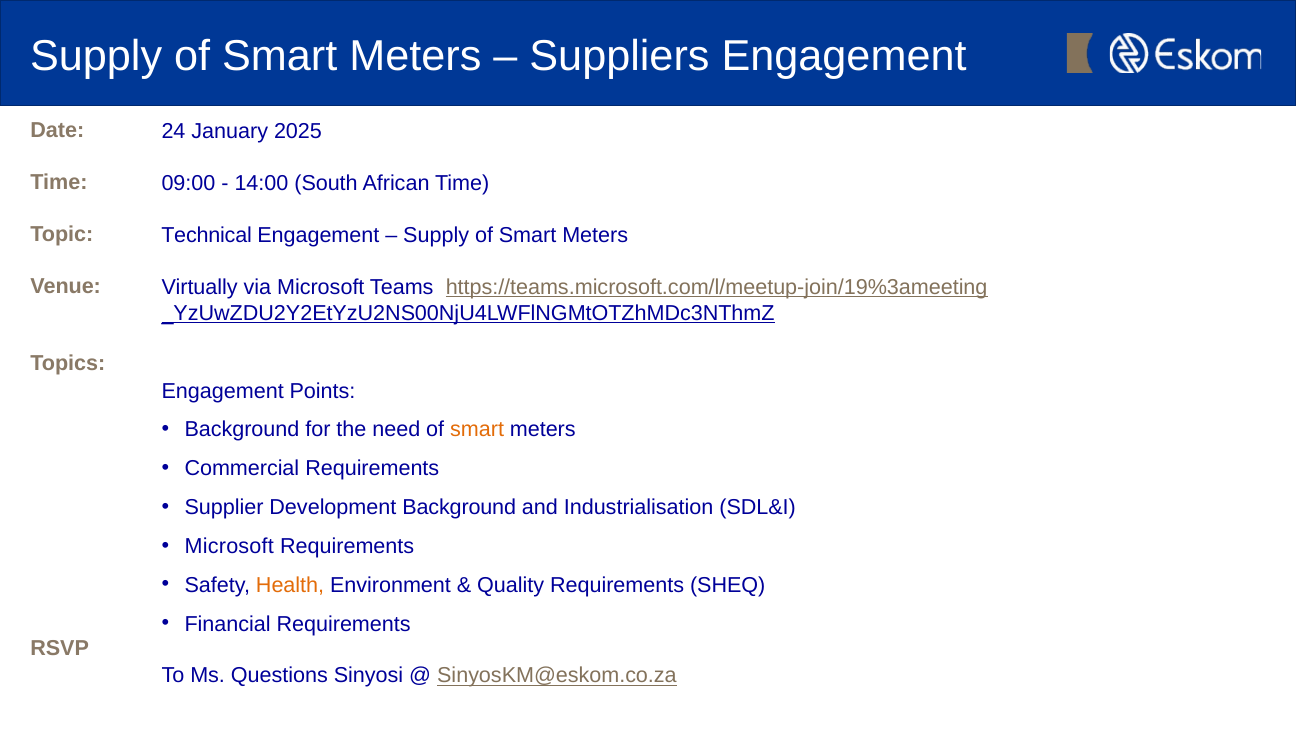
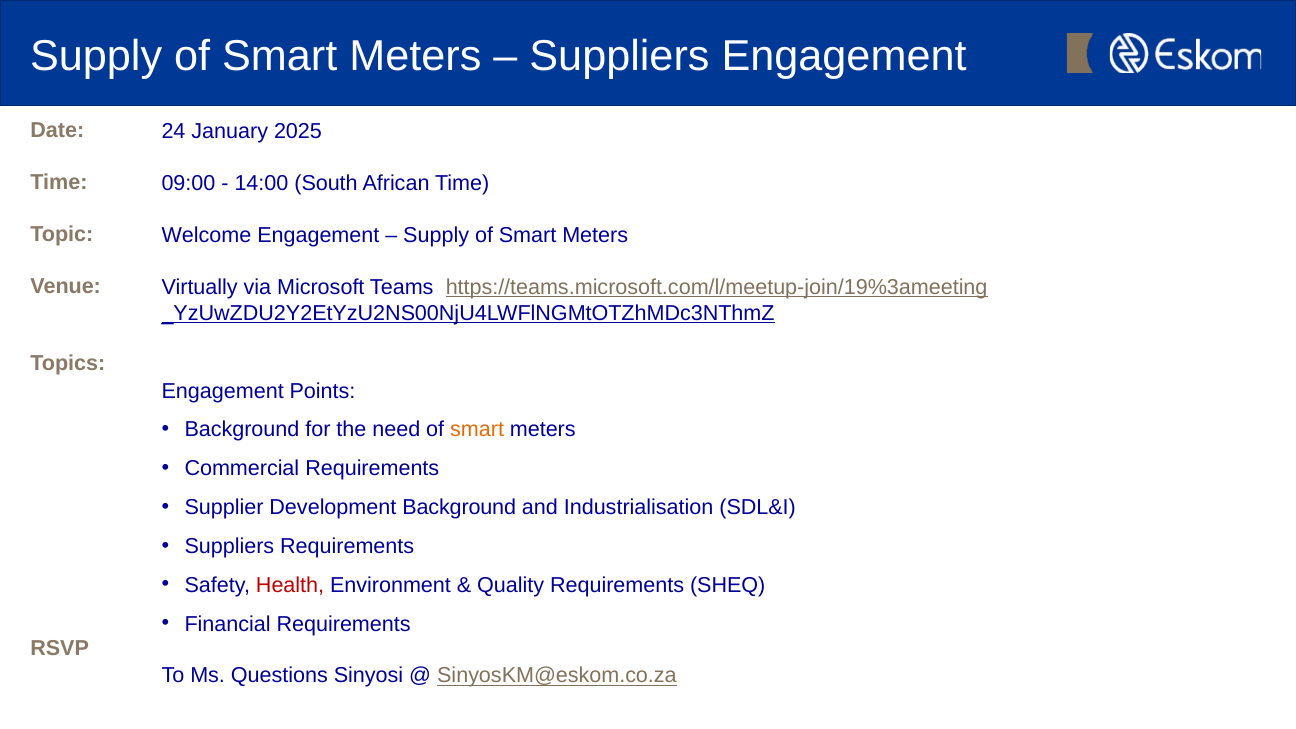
Technical: Technical -> Welcome
Microsoft at (229, 546): Microsoft -> Suppliers
Health colour: orange -> red
